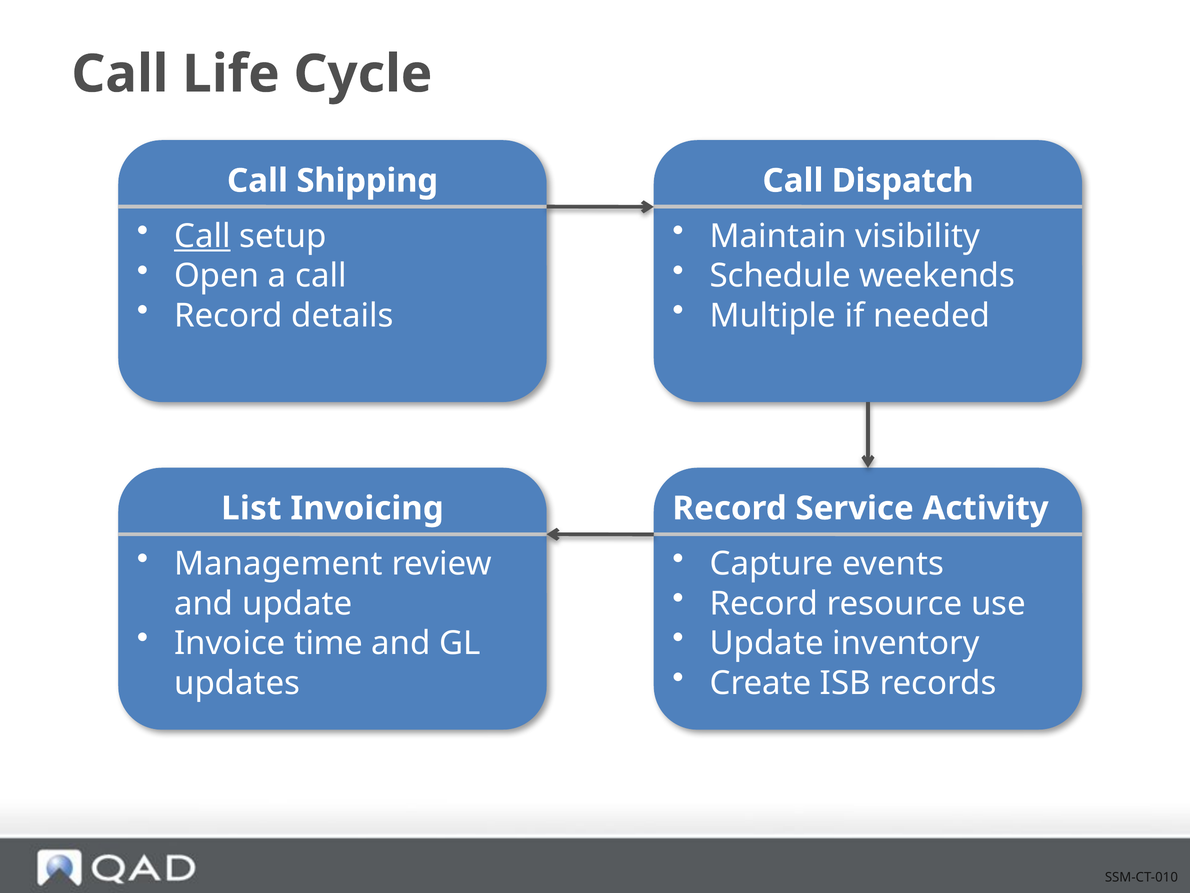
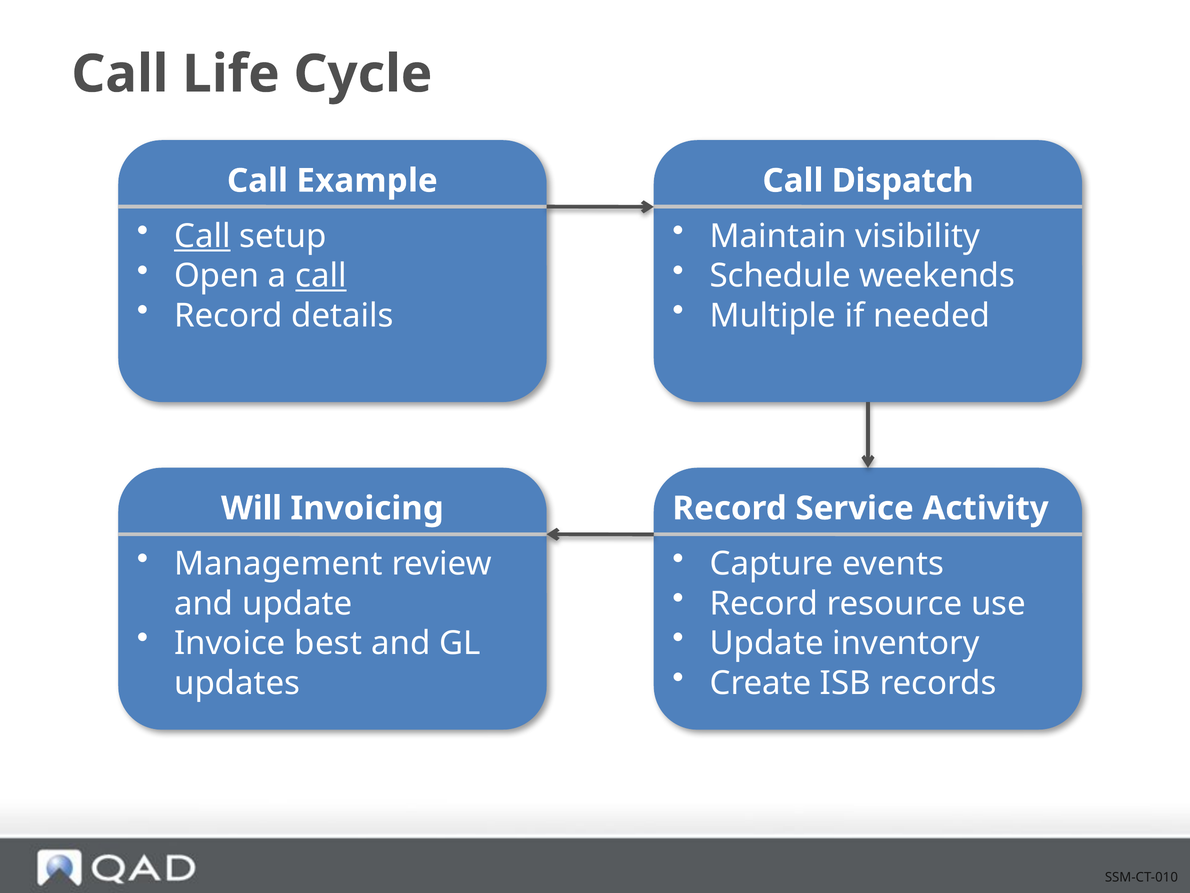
Shipping: Shipping -> Example
call at (321, 276) underline: none -> present
List: List -> Will
time: time -> best
